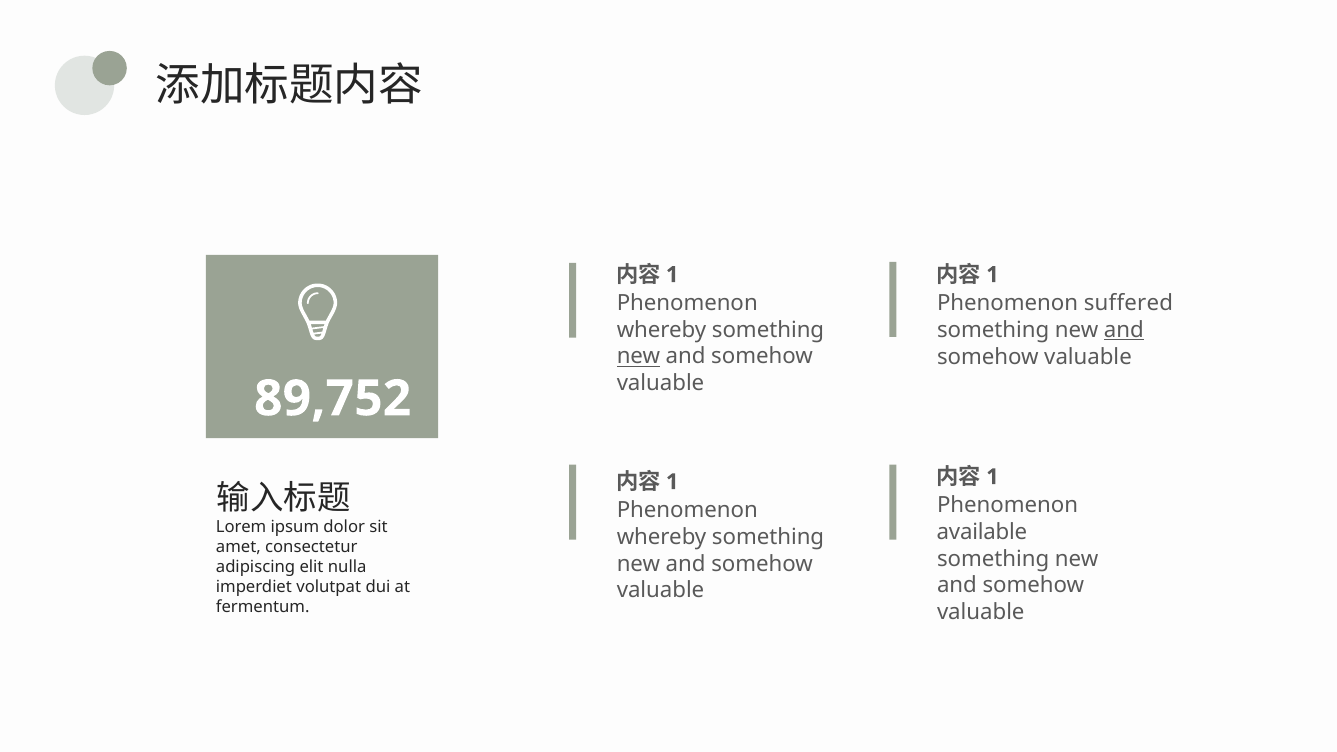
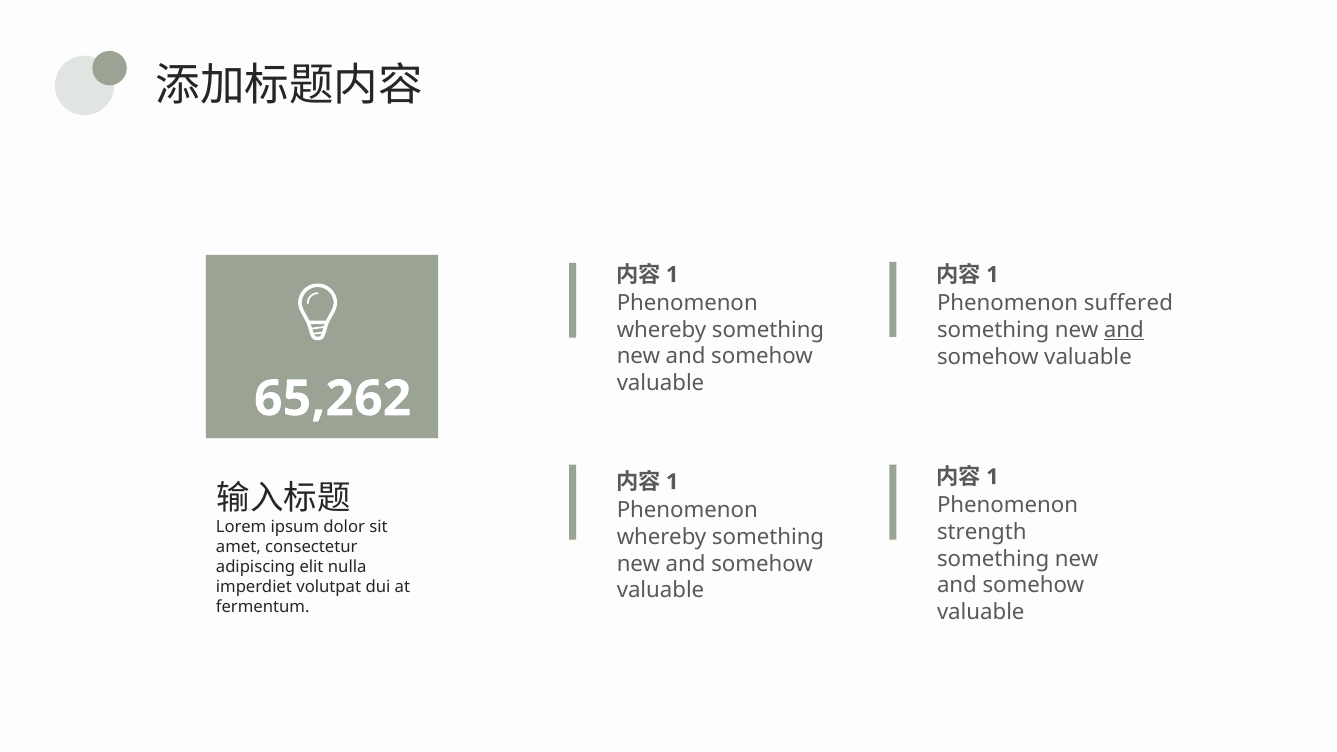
new at (638, 357) underline: present -> none
89,752: 89,752 -> 65,262
available: available -> strength
